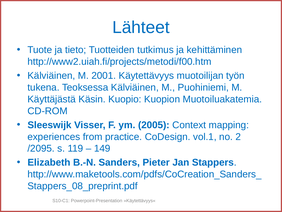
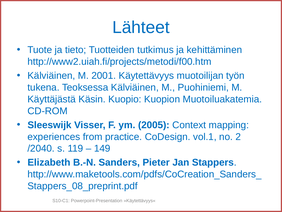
/2095: /2095 -> /2040
